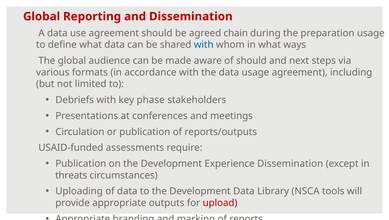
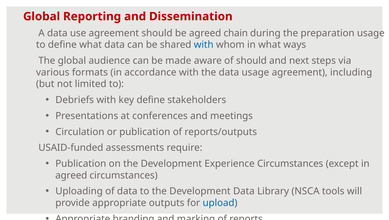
key phase: phase -> define
Experience Dissemination: Dissemination -> Circumstances
threats at (71, 176): threats -> agreed
upload colour: red -> blue
